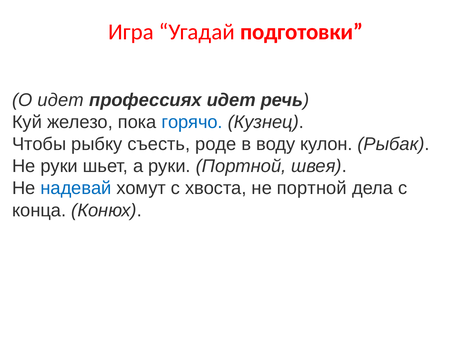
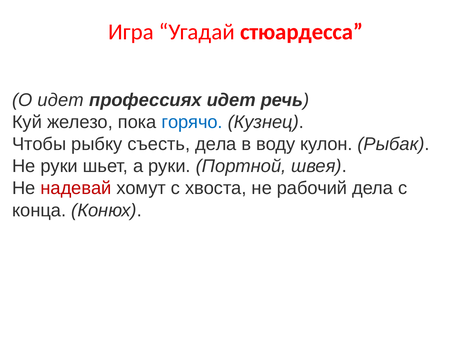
подготовки: подготовки -> стюардесса
съесть роде: роде -> дела
надевай colour: blue -> red
не портной: портной -> рабочий
